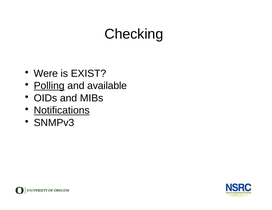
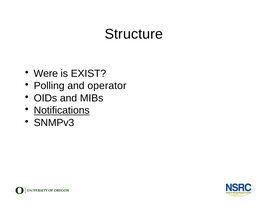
Checking: Checking -> Structure
Polling underline: present -> none
available: available -> operator
